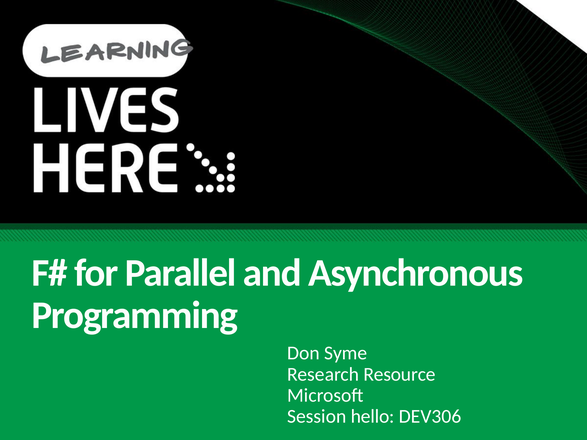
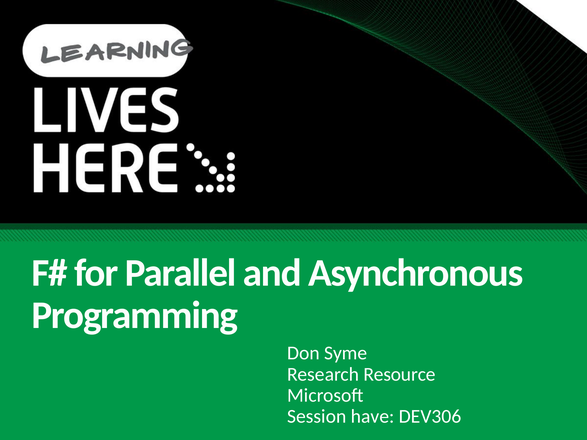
hello: hello -> have
